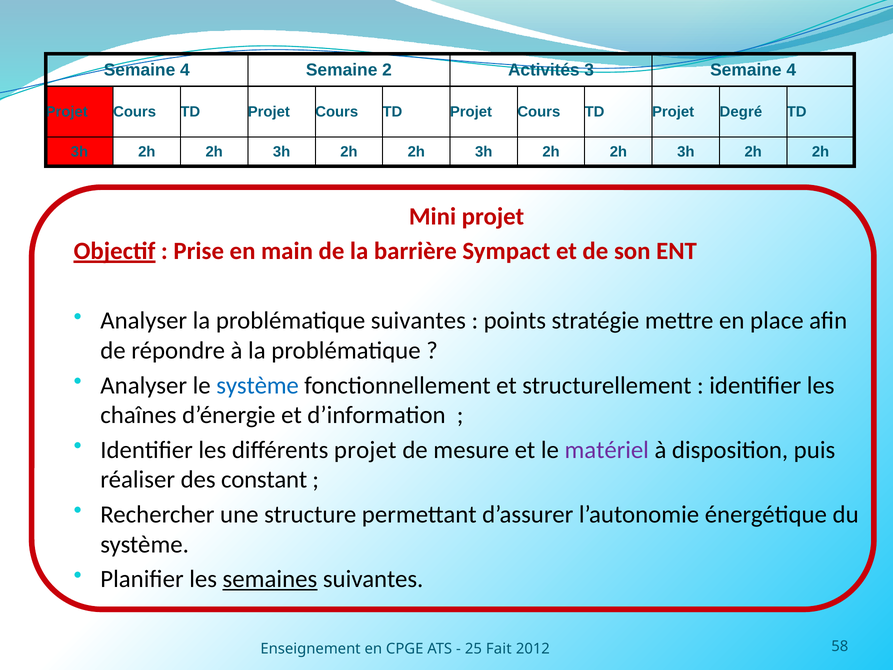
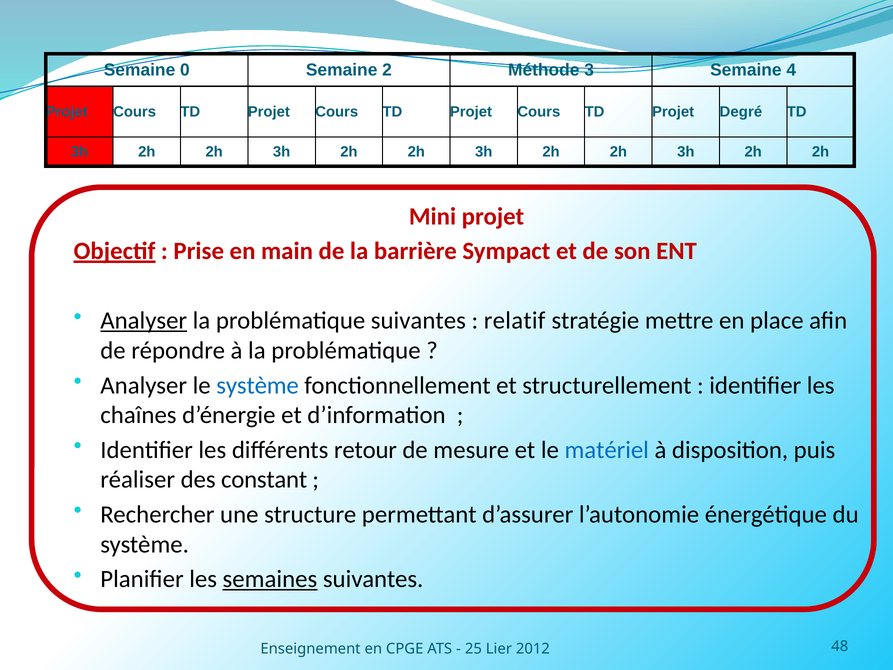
4 at (185, 70): 4 -> 0
Activités: Activités -> Méthode
Analyser at (144, 321) underline: none -> present
points: points -> relatif
différents projet: projet -> retour
matériel colour: purple -> blue
Fait: Fait -> Lier
58: 58 -> 48
